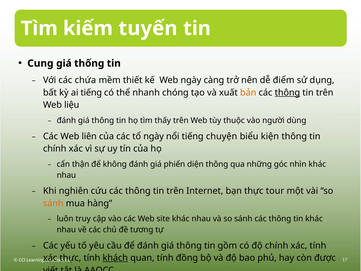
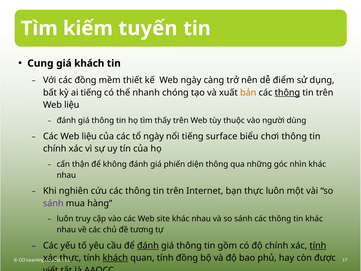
giá thống: thống -> khách
các chứa: chứa -> đồng
Các Web liên: liên -> liệu
chuyện: chuyện -> surface
kiện: kiện -> chơi
thực tour: tour -> luôn
sánh at (53, 203) colour: orange -> purple
đánh at (148, 245) underline: none -> present
tính at (318, 245) underline: none -> present
